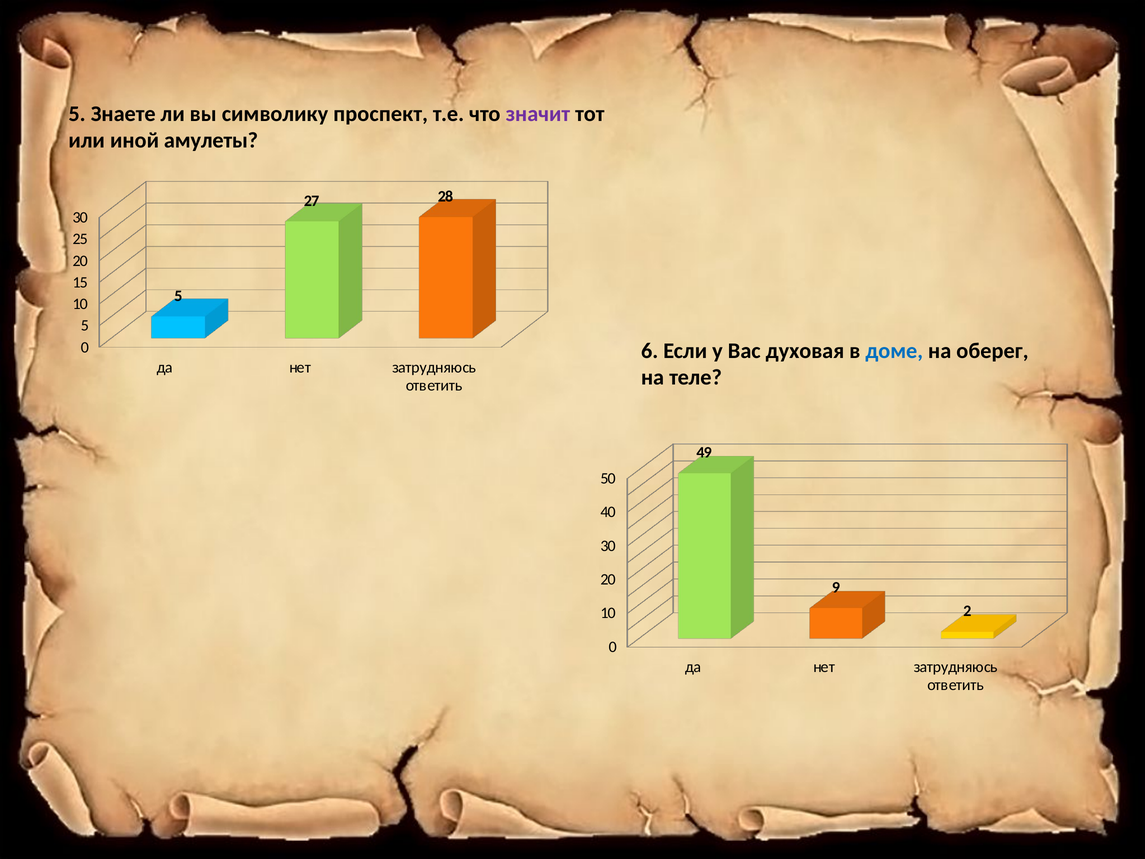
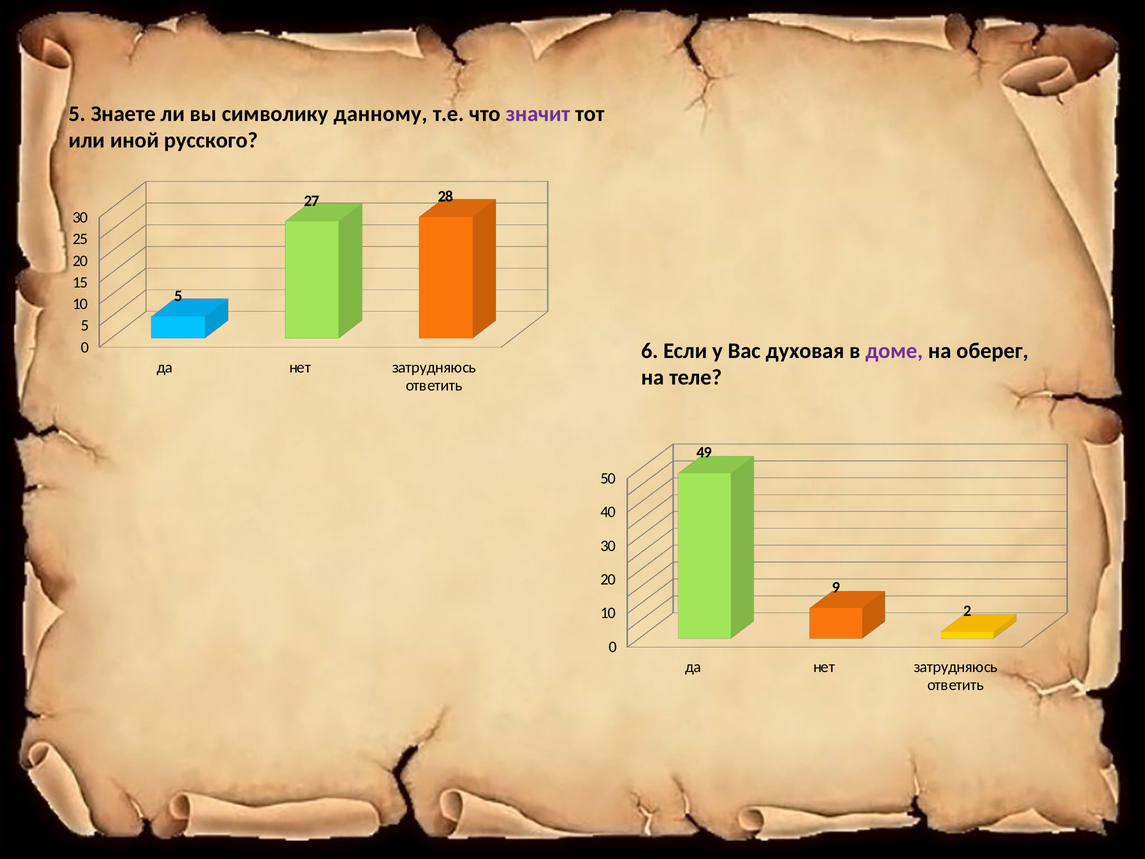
проспект: проспект -> данному
амулеты: амулеты -> русского
доме colour: blue -> purple
